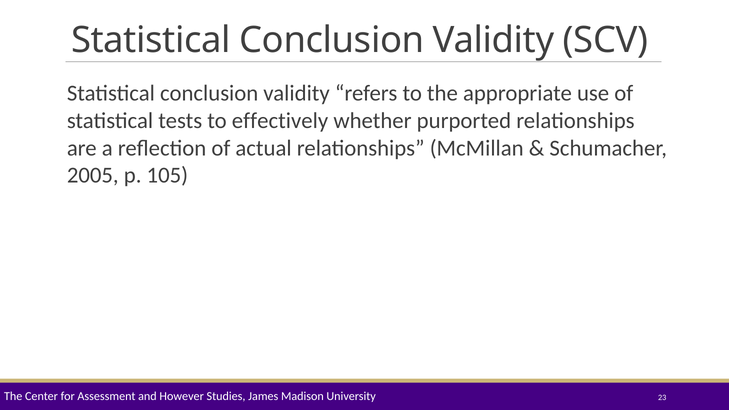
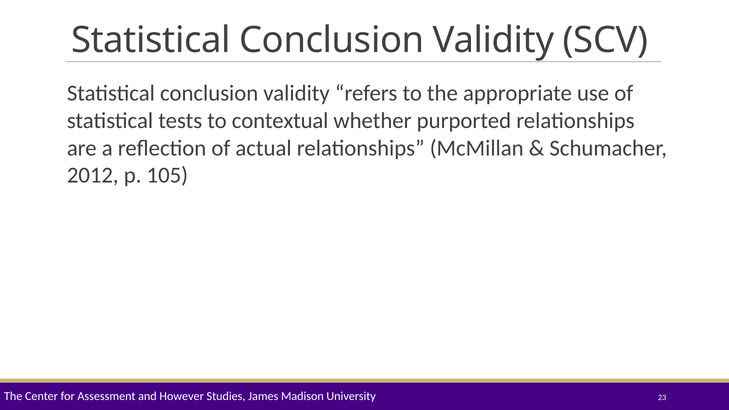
effectively: effectively -> contextual
2005: 2005 -> 2012
